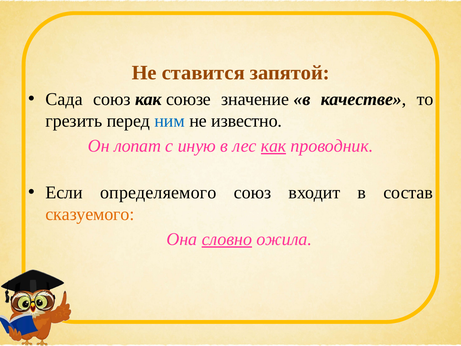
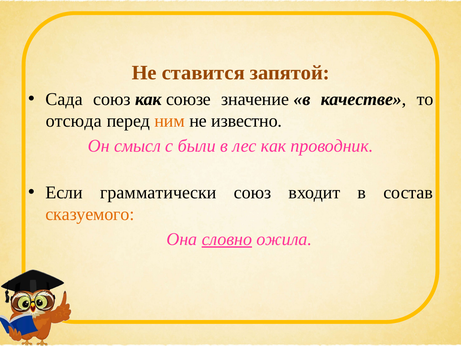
грезить: грезить -> отсюда
ним colour: blue -> orange
лопат: лопат -> смысл
иную: иную -> были
как at (274, 146) underline: present -> none
определяемого: определяемого -> грамматически
